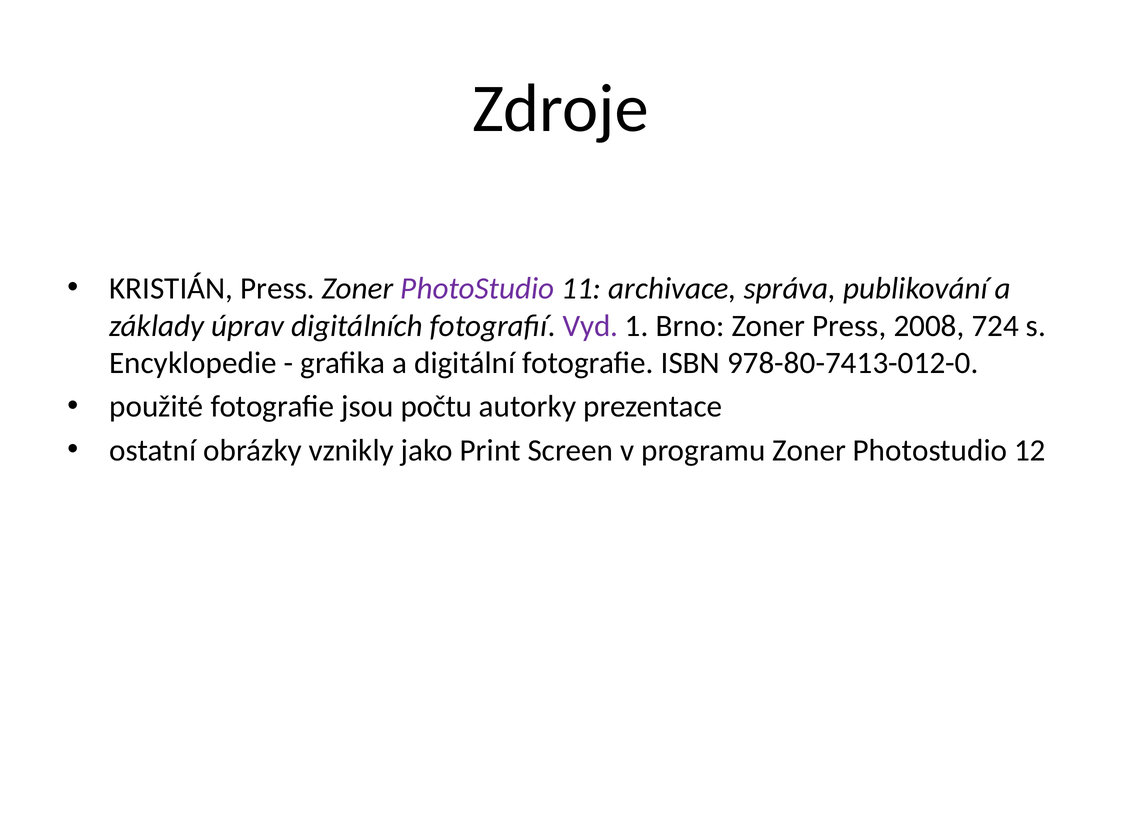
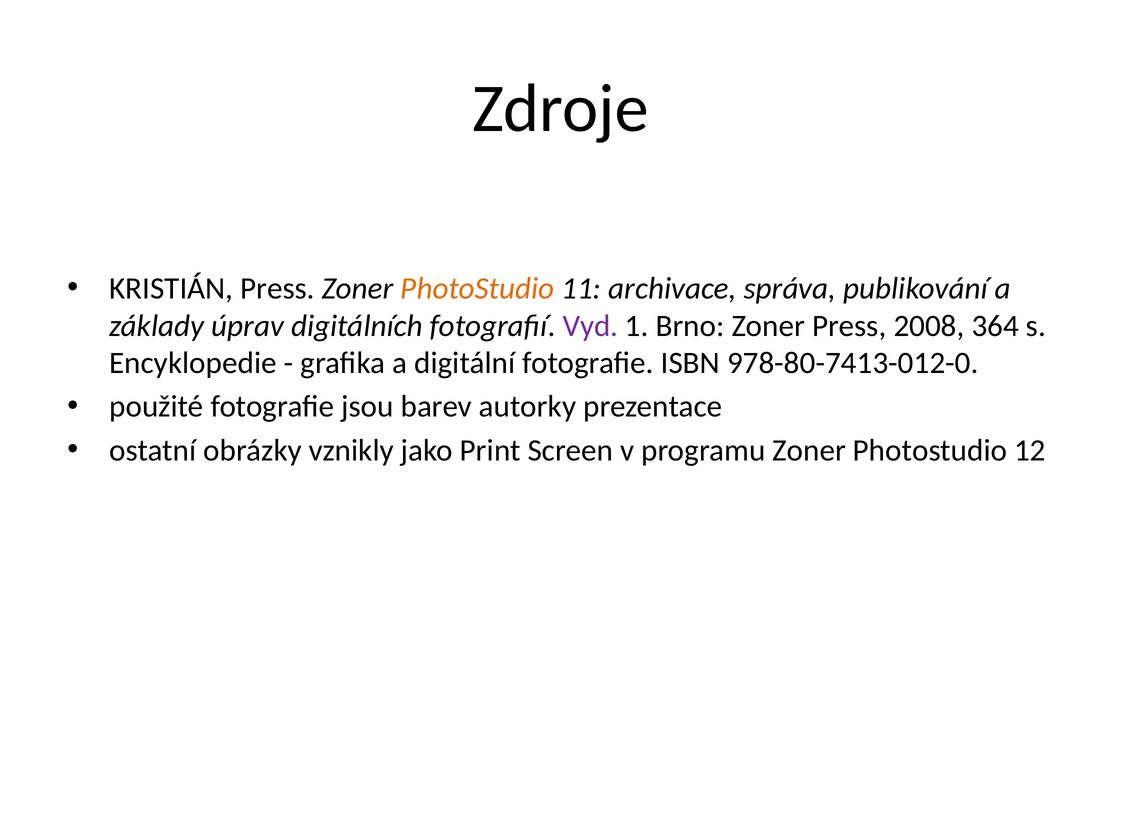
PhotoStudio at (477, 289) colour: purple -> orange
724: 724 -> 364
počtu: počtu -> barev
